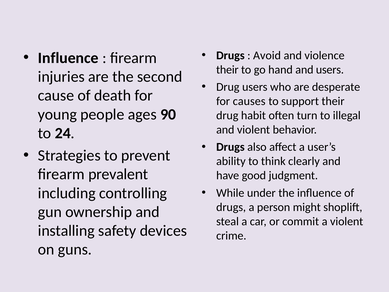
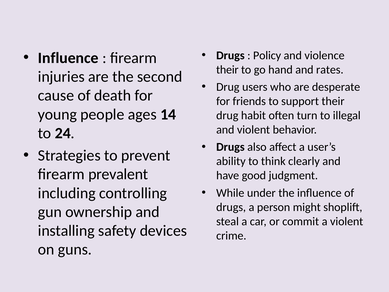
Avoid: Avoid -> Policy
and users: users -> rates
causes: causes -> friends
90: 90 -> 14
